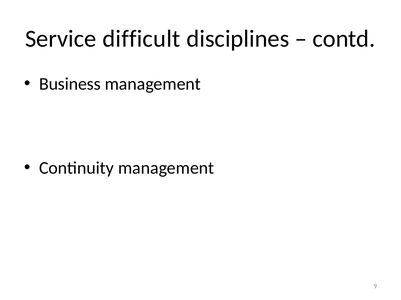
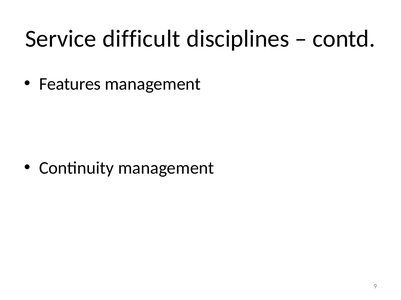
Business: Business -> Features
